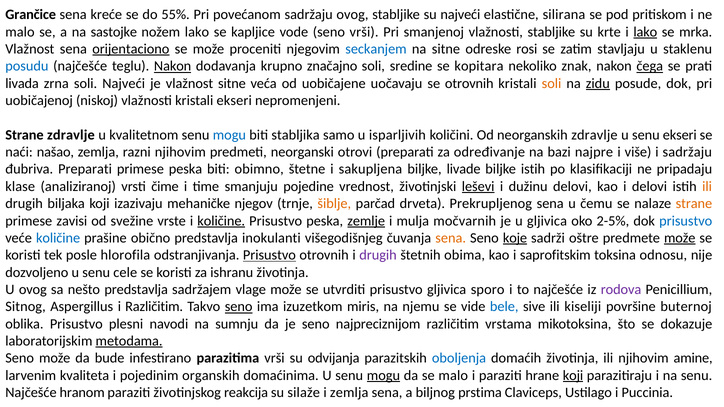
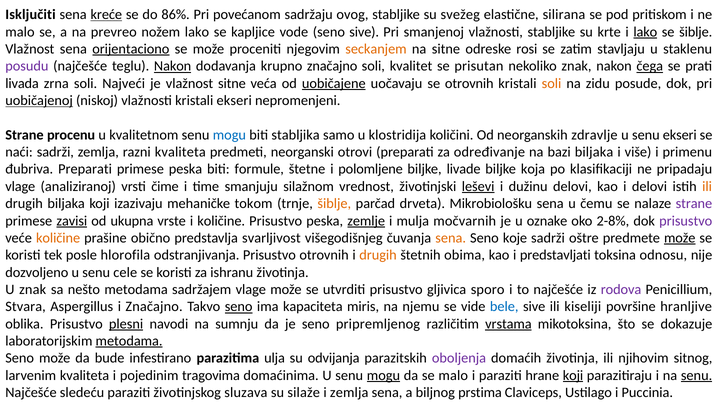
Grančice: Grančice -> Isključiti
kreće underline: none -> present
55%: 55% -> 86%
su najveći: najveći -> svežeg
sastojke: sastojke -> prevreo
seno vrši: vrši -> sive
se mrka: mrka -> šiblje
seckanjem colour: blue -> orange
posudu colour: blue -> purple
sredine: sredine -> kvalitet
kopitara: kopitara -> prisutan
uobičajene underline: none -> present
zidu underline: present -> none
uobičajenoj underline: none -> present
Strane zdravlje: zdravlje -> procenu
isparljivih: isparljivih -> klostridija
naći našao: našao -> sadrži
razni njihovim: njihovim -> kvaliteta
bazi najpre: najpre -> biljaka
i sadržaju: sadržaju -> primenu
obimno: obimno -> formule
sakupljena: sakupljena -> polomljene
biljke istih: istih -> koja
klase at (20, 187): klase -> vlage
pojedine: pojedine -> silažnom
njegov: njegov -> tokom
Prekrupljenog: Prekrupljenog -> Mikrobiološku
strane at (694, 204) colour: orange -> purple
zavisi underline: none -> present
svežine: svežine -> ukupna
količine at (221, 221) underline: present -> none
u gljivica: gljivica -> oznake
2-5%: 2-5% -> 2-8%
prisustvo at (686, 221) colour: blue -> purple
količine at (58, 238) colour: blue -> orange
inokulanti: inokulanti -> svarljivost
koje underline: present -> none
Prisustvo at (269, 255) underline: present -> none
drugih at (378, 255) colour: purple -> orange
saprofitskim: saprofitskim -> predstavljati
U ovog: ovog -> znak
nešto predstavlja: predstavlja -> metodama
Sitnog: Sitnog -> Stvara
i Različitim: Različitim -> Značajno
izuzetkom: izuzetkom -> kapaciteta
buternoj: buternoj -> hranljive
plesni underline: none -> present
najpreciznijom: najpreciznijom -> pripremljenog
vrstama underline: none -> present
parazitima vrši: vrši -> ulja
oboljenja colour: blue -> purple
amine: amine -> sitnog
organskih: organskih -> tragovima
senu at (697, 376) underline: none -> present
hranom: hranom -> sledeću
reakcija: reakcija -> sluzava
